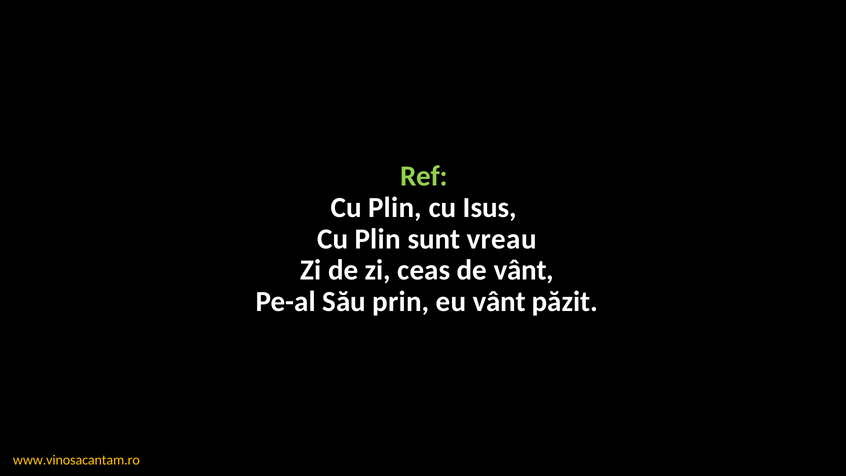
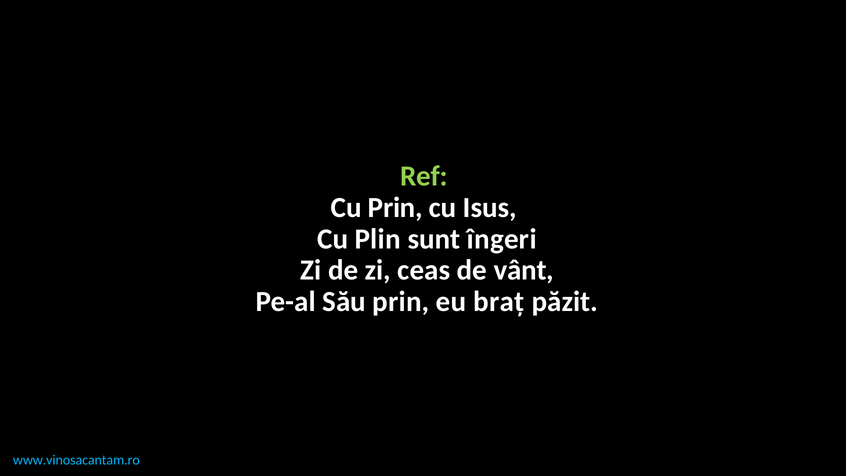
Plin at (395, 208): Plin -> Prin
vreau: vreau -> îngeri
eu vânt: vânt -> braț
www.vinosacantam.ro colour: yellow -> light blue
